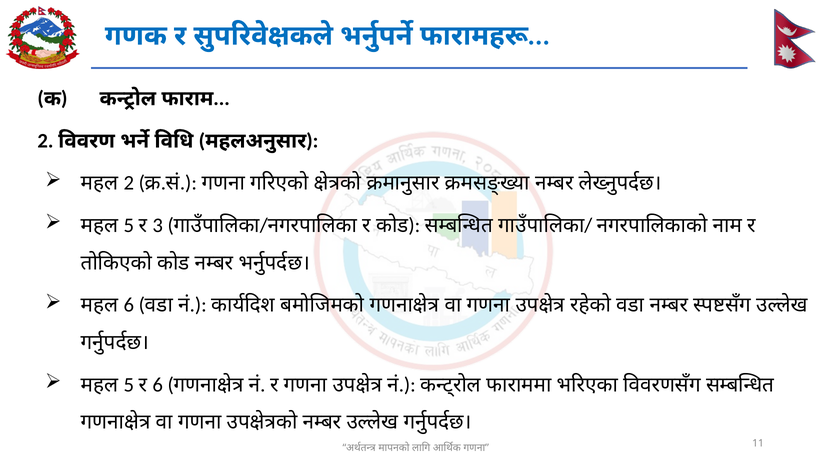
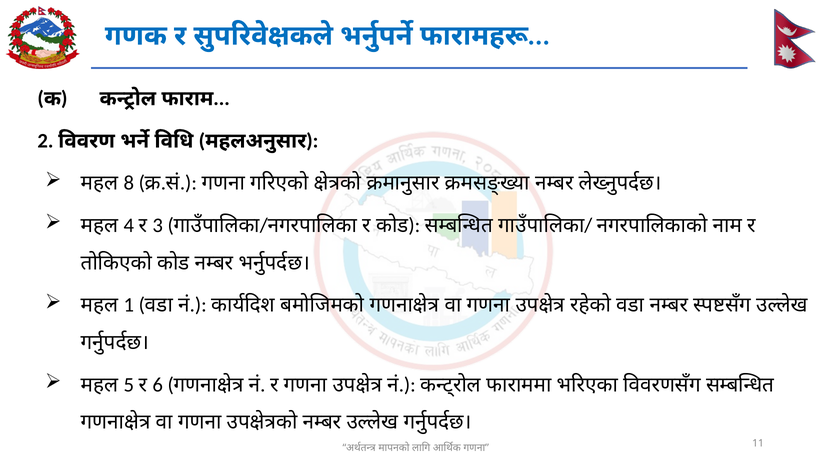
2 at (129, 183): 2 -> 8
5 at (129, 226): 5 -> 4
6 at (129, 305): 6 -> 1
